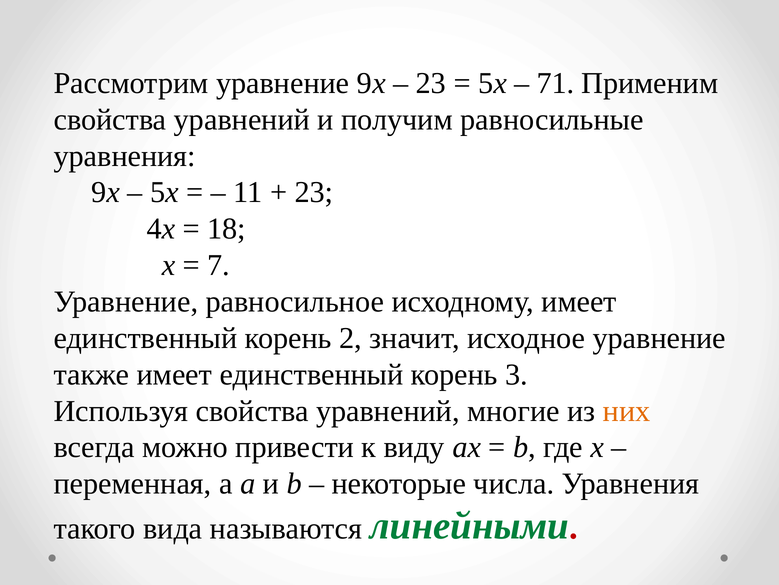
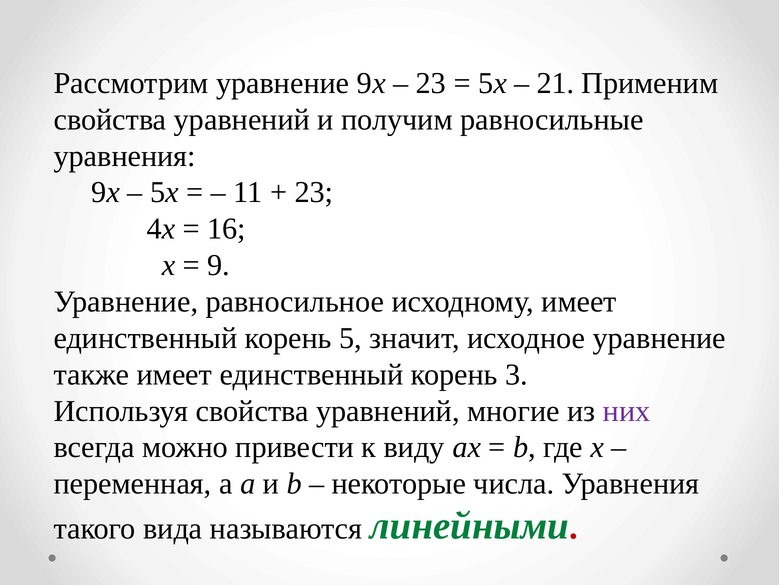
71: 71 -> 21
18: 18 -> 16
7: 7 -> 9
2: 2 -> 5
них colour: orange -> purple
